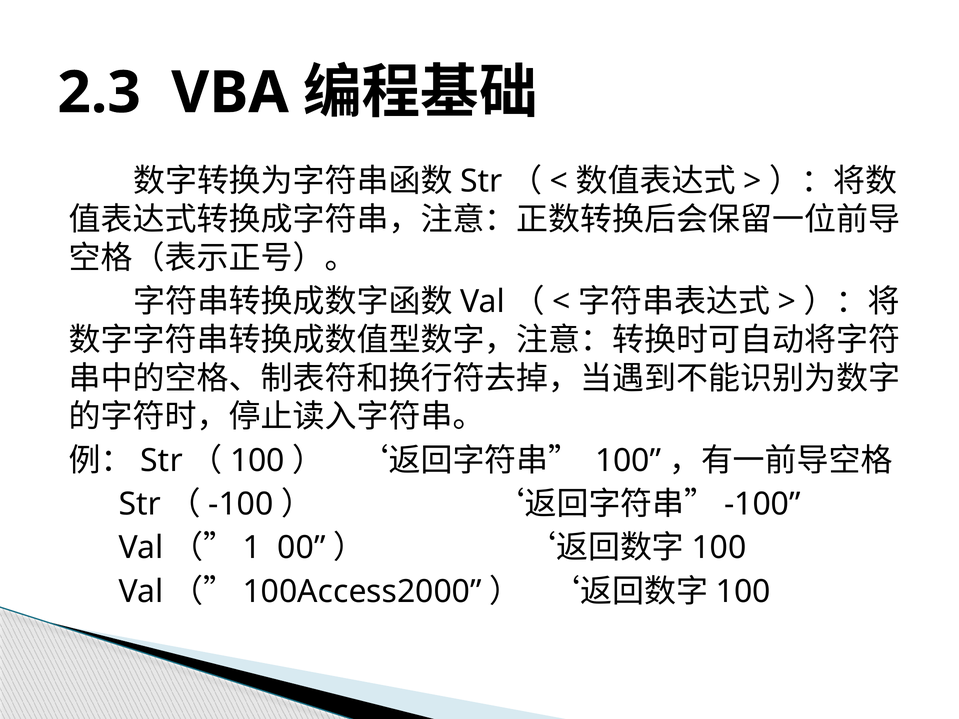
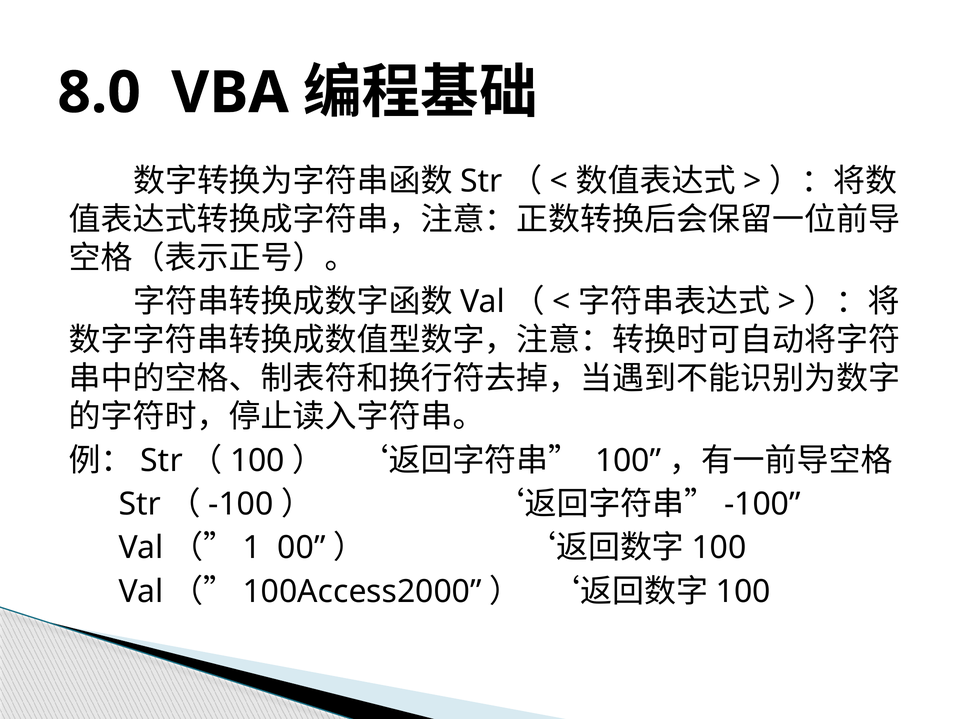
2.3: 2.3 -> 8.0
